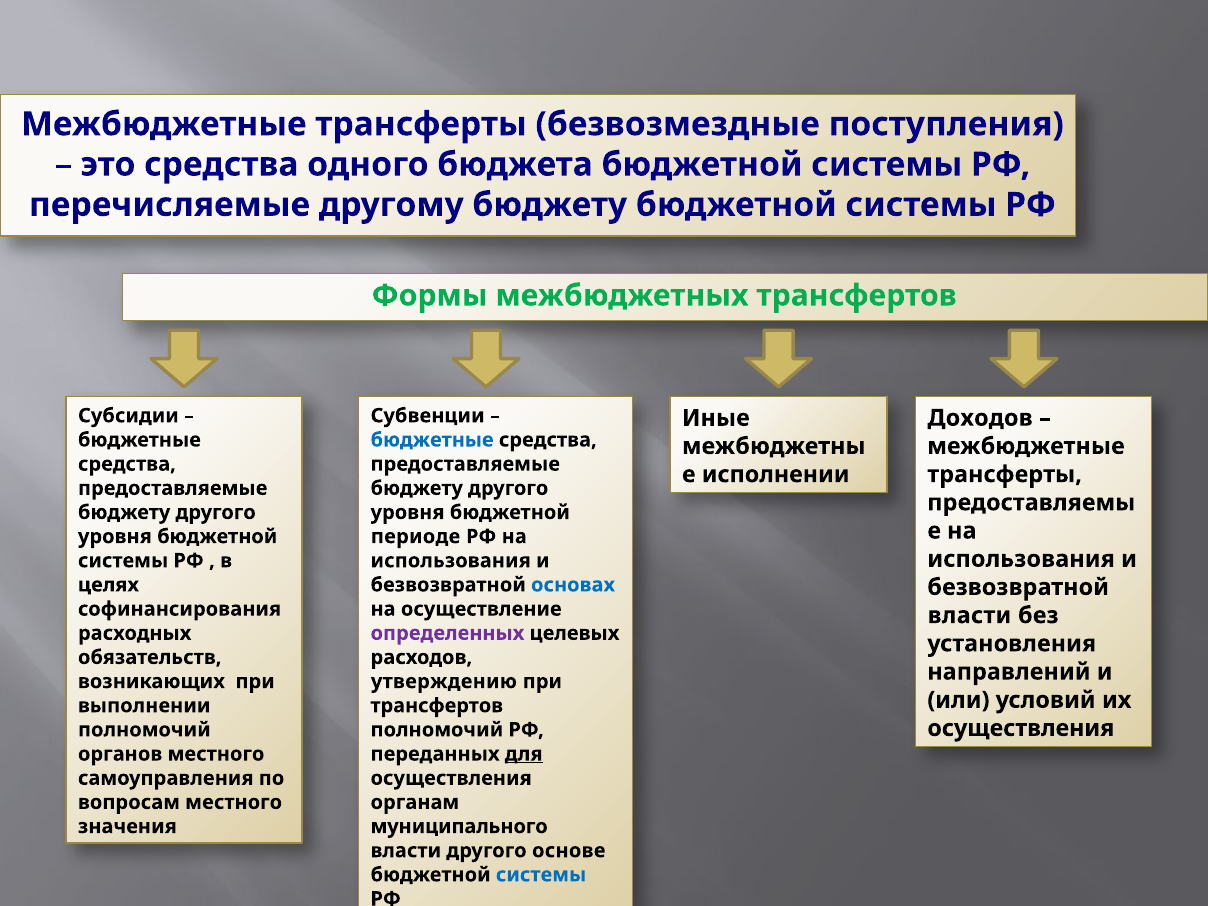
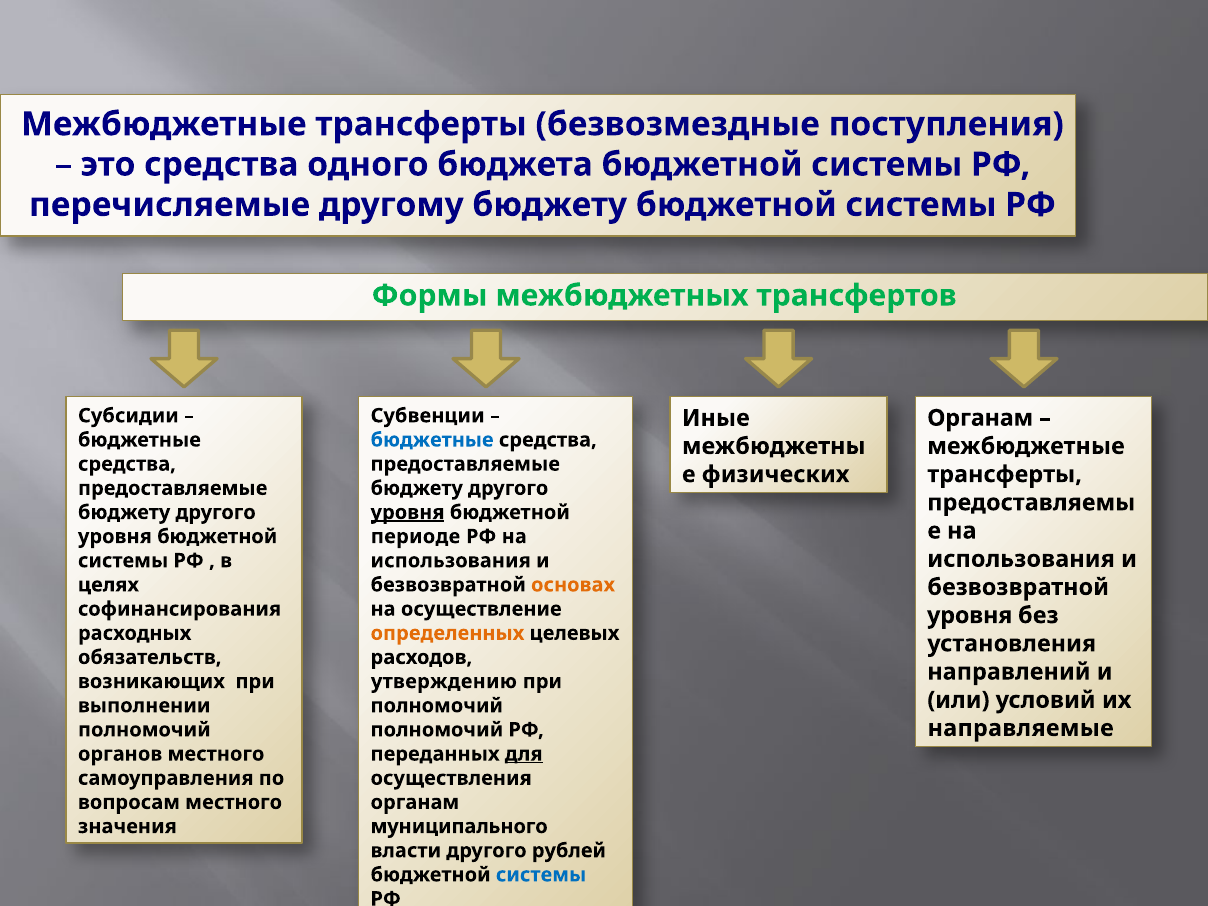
Доходов at (980, 418): Доходов -> Органам
исполнении: исполнении -> физических
уровня at (408, 512) underline: none -> present
основах colour: blue -> orange
власти at (969, 615): власти -> уровня
определенных colour: purple -> orange
трансфертов at (437, 706): трансфертов -> полномочий
осуществления at (1021, 728): осуществления -> направляемые
основе: основе -> рублей
